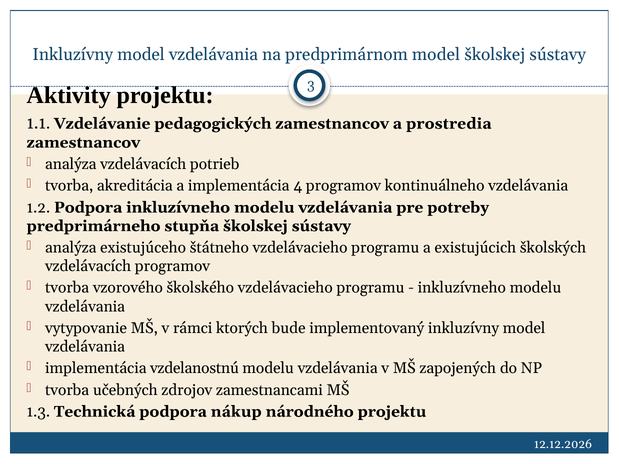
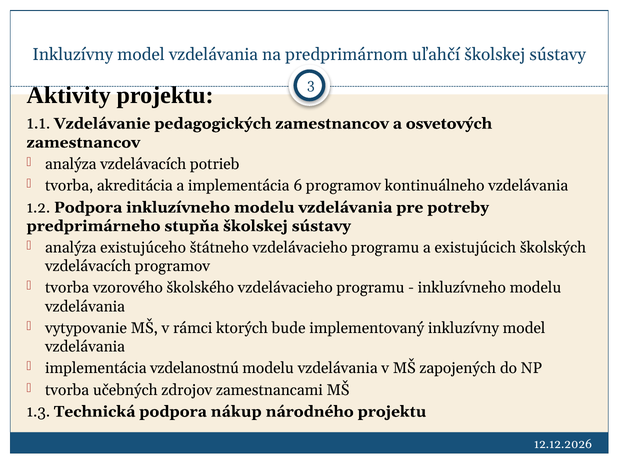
predprimárnom model: model -> uľahčí
prostredia: prostredia -> osvetových
4: 4 -> 6
